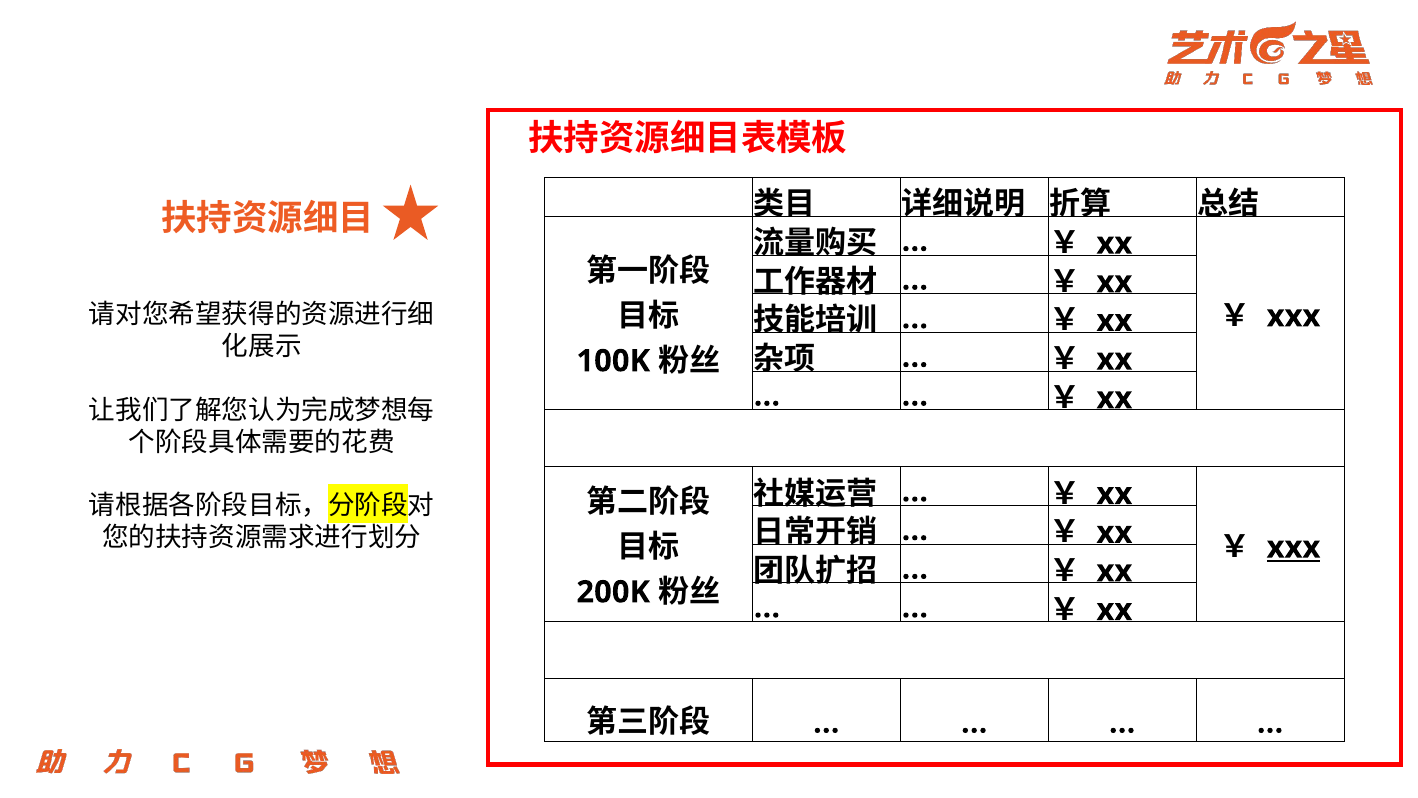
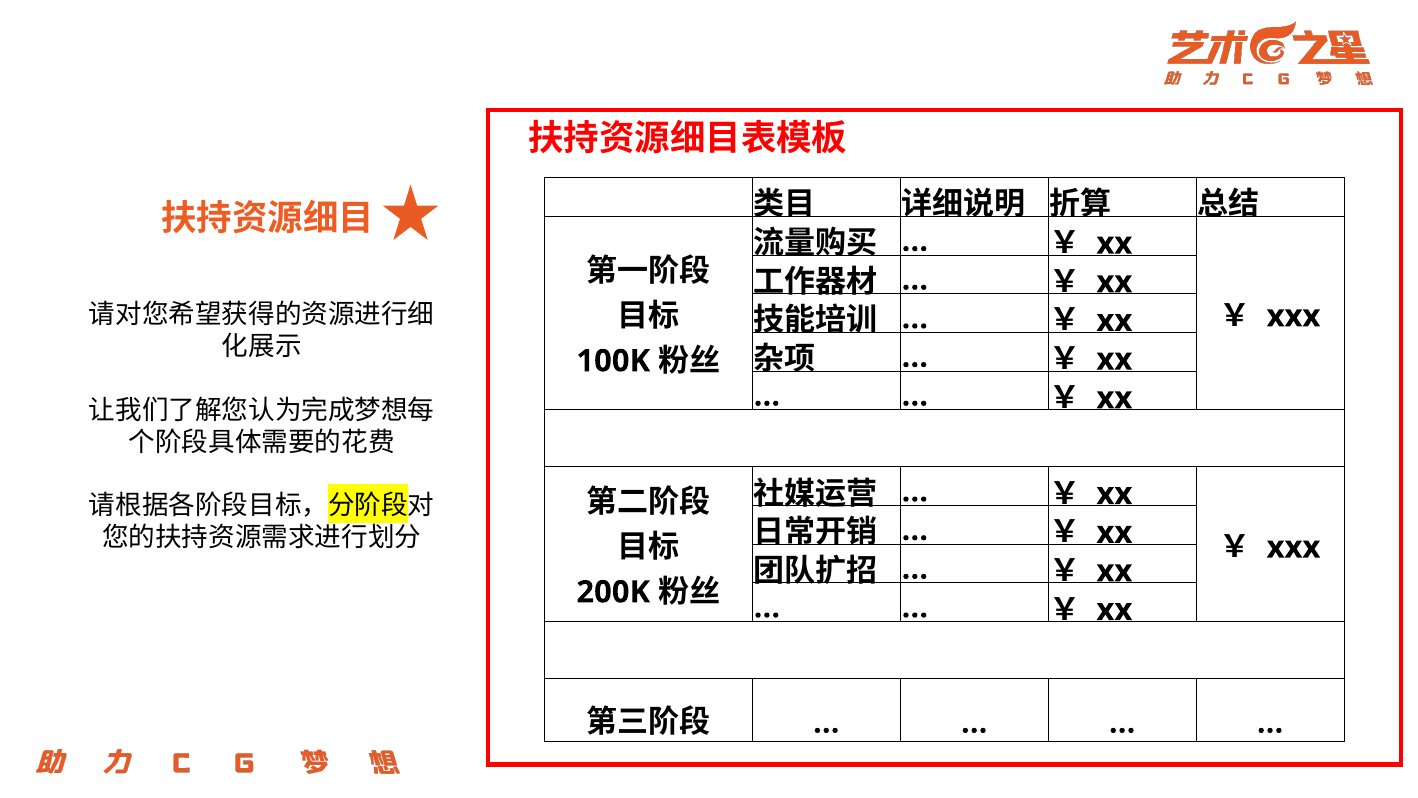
xxx at (1294, 547) underline: present -> none
